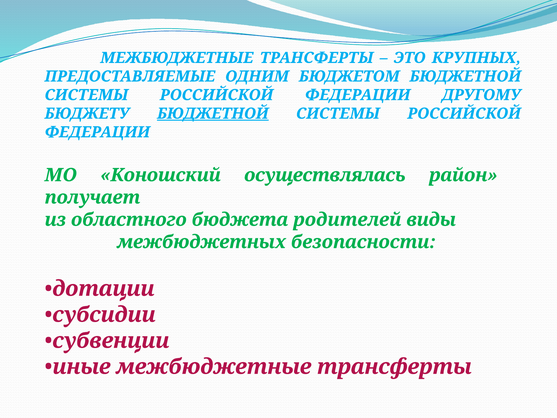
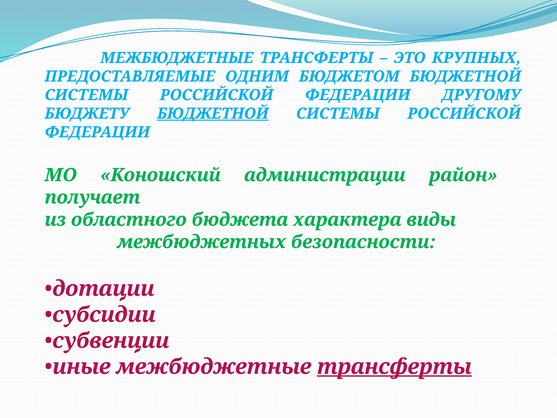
осуществлялась: осуществлялась -> администрации
родителей: родителей -> характера
трансферты at (394, 367) underline: none -> present
